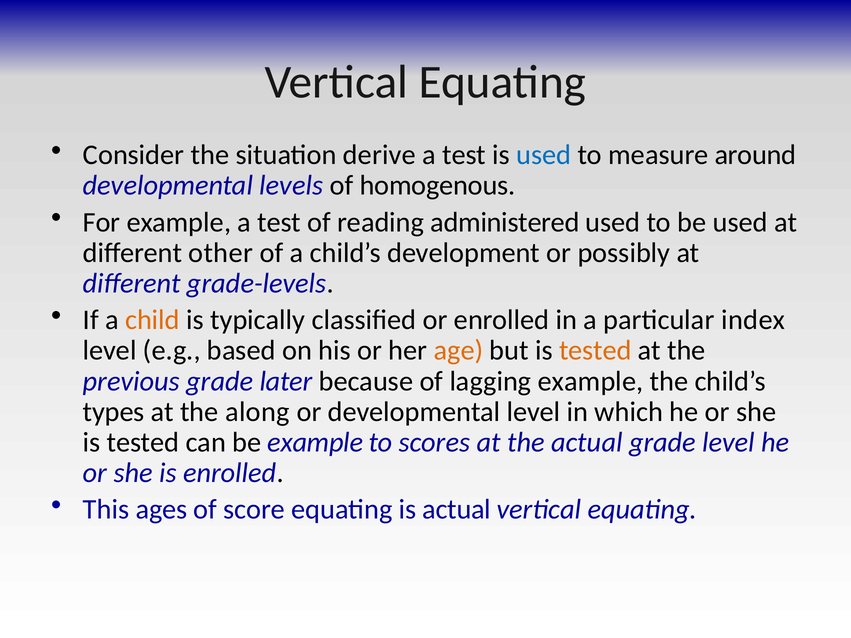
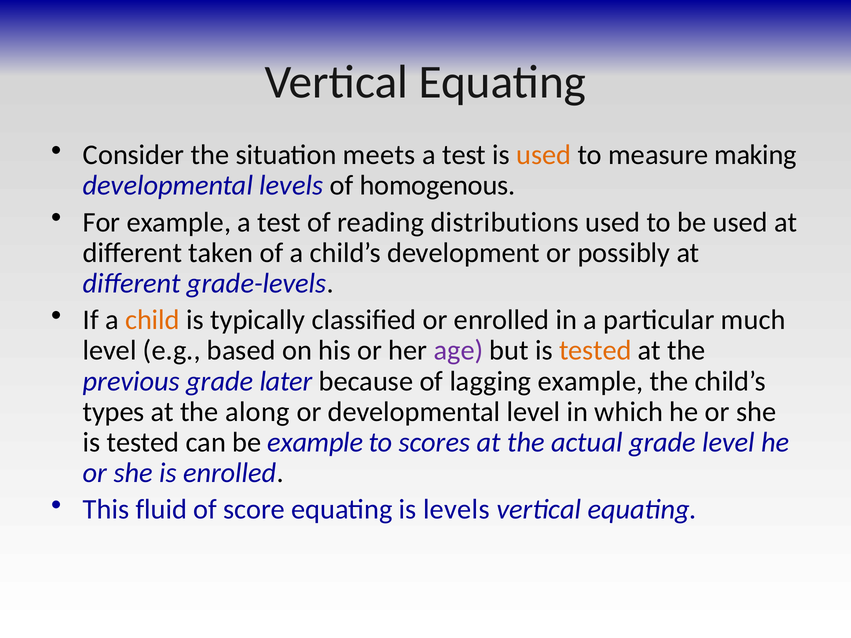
derive: derive -> meets
used at (544, 155) colour: blue -> orange
around: around -> making
administered: administered -> distributions
other: other -> taken
index: index -> much
age colour: orange -> purple
ages: ages -> fluid
is actual: actual -> levels
